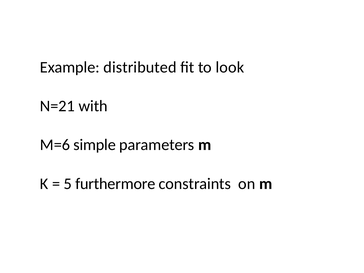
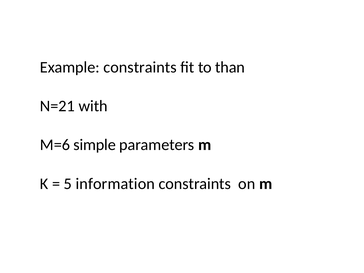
Example distributed: distributed -> constraints
look: look -> than
furthermore: furthermore -> information
